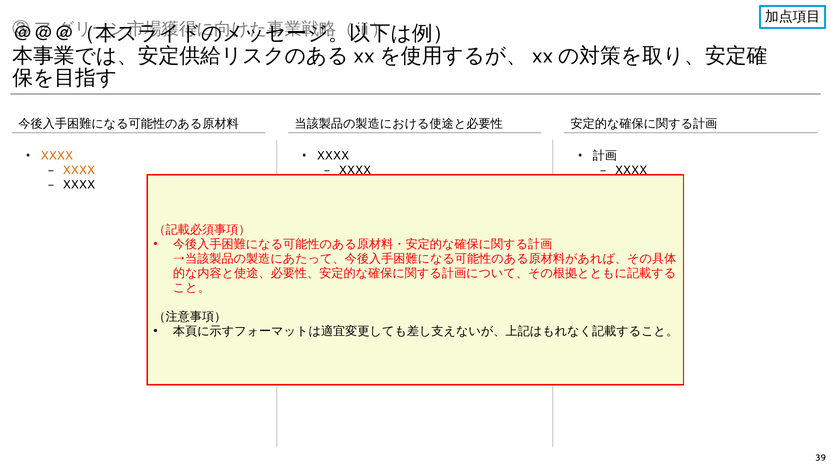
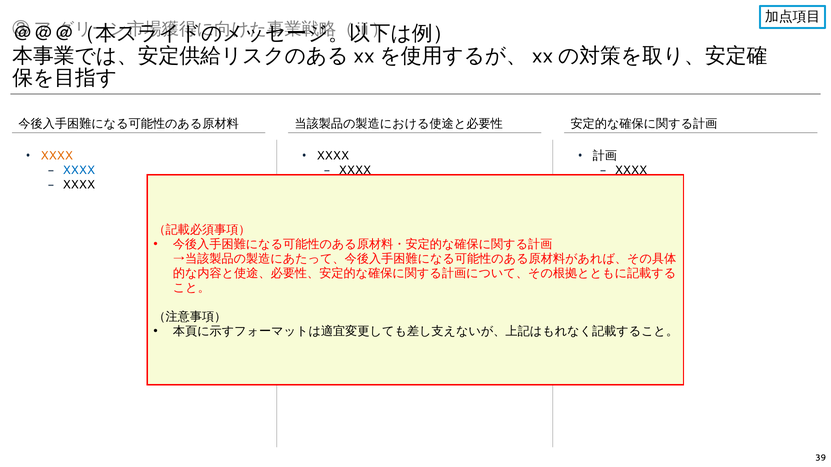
XXXX at (79, 171) colour: orange -> blue
